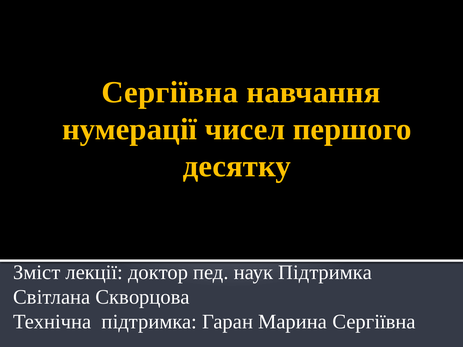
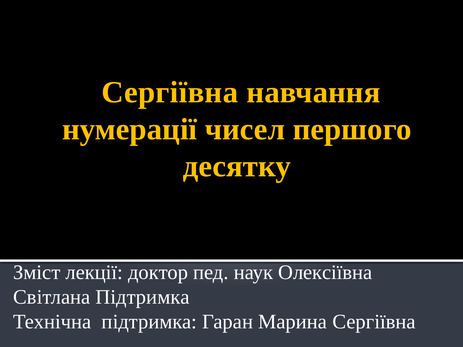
наук Підтримка: Підтримка -> Олексіївна
Світлана Скворцова: Скворцова -> Підтримка
